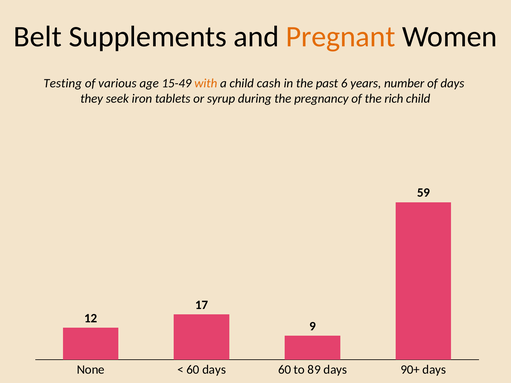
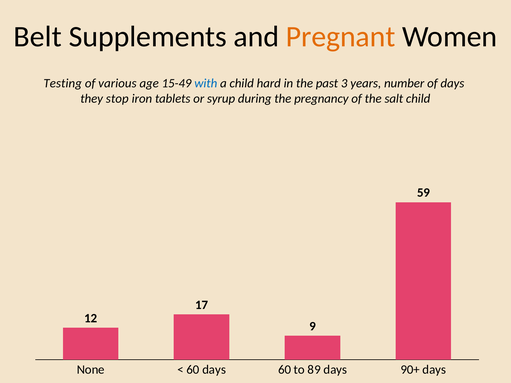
with colour: orange -> blue
cash: cash -> hard
6: 6 -> 3
seek: seek -> stop
rich: rich -> salt
